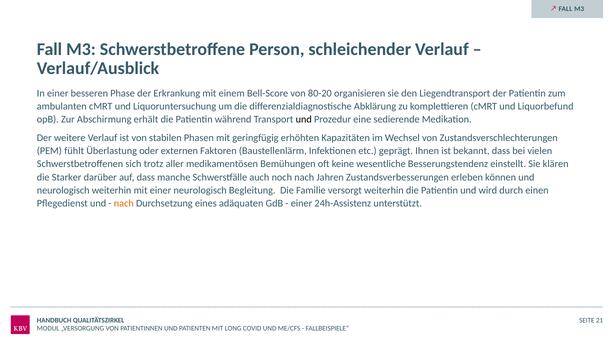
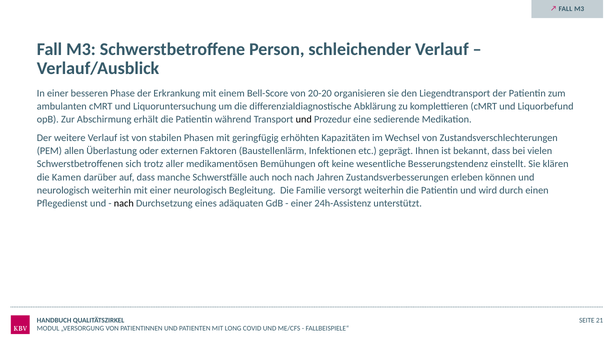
80-20: 80-20 -> 20-20
fühlt: fühlt -> allen
Starker: Starker -> Kamen
nach at (124, 204) colour: orange -> black
